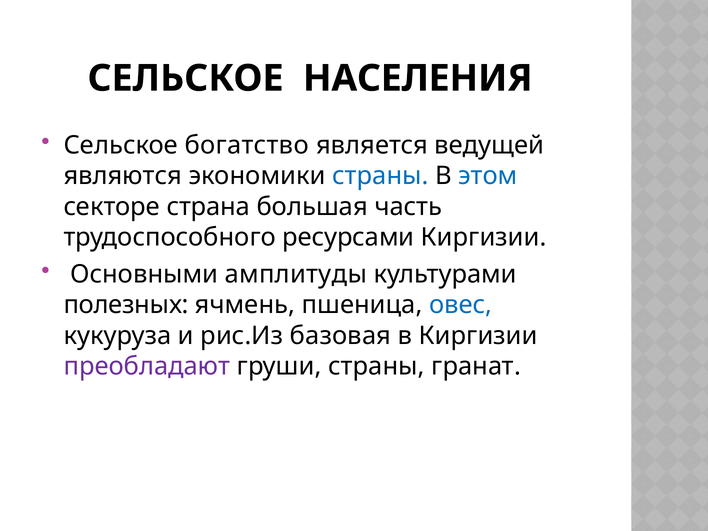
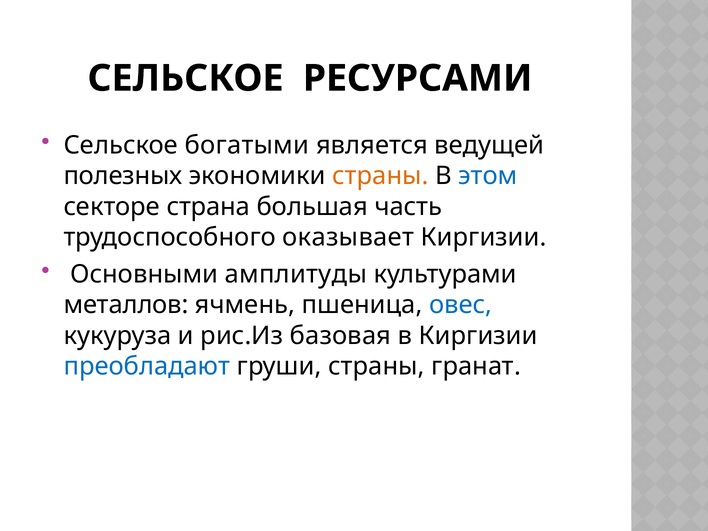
НАСЕЛЕНИЯ: НАСЕЛЕНИЯ -> РЕСУРСАМИ
богатство: богатство -> богатыми
являются: являются -> полезных
страны at (380, 176) colour: blue -> orange
ресурсами: ресурсами -> оказывает
полезных: полезных -> металлов
преобладают colour: purple -> blue
